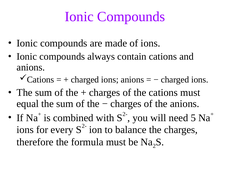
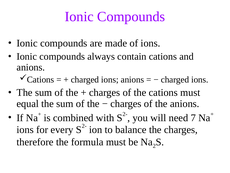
5: 5 -> 7
